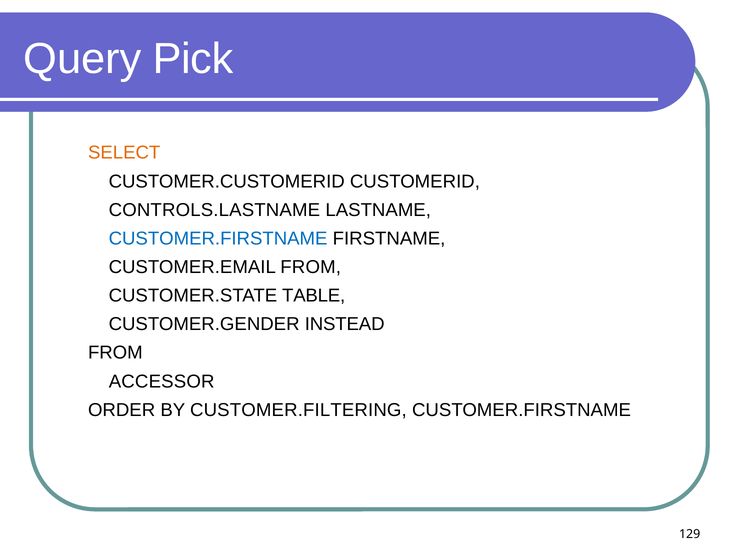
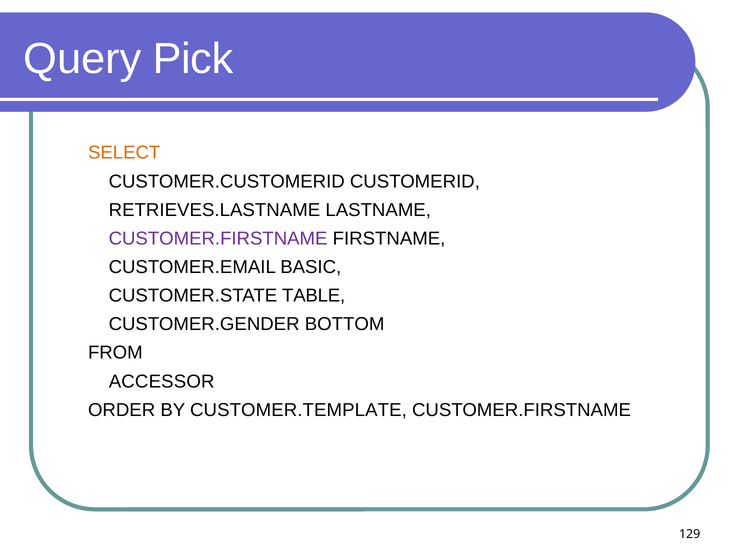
CONTROLS.LASTNAME: CONTROLS.LASTNAME -> RETRIEVES.LASTNAME
CUSTOMER.FIRSTNAME at (218, 238) colour: blue -> purple
CUSTOMER.EMAIL FROM: FROM -> BASIC
INSTEAD: INSTEAD -> BOTTOM
CUSTOMER.FILTERING: CUSTOMER.FILTERING -> CUSTOMER.TEMPLATE
